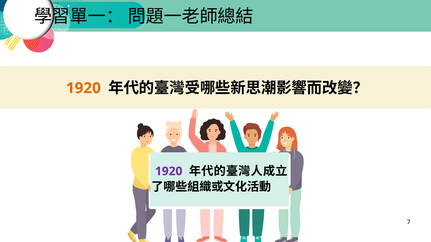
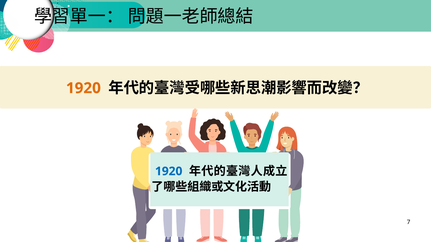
1920 at (169, 172) colour: purple -> blue
